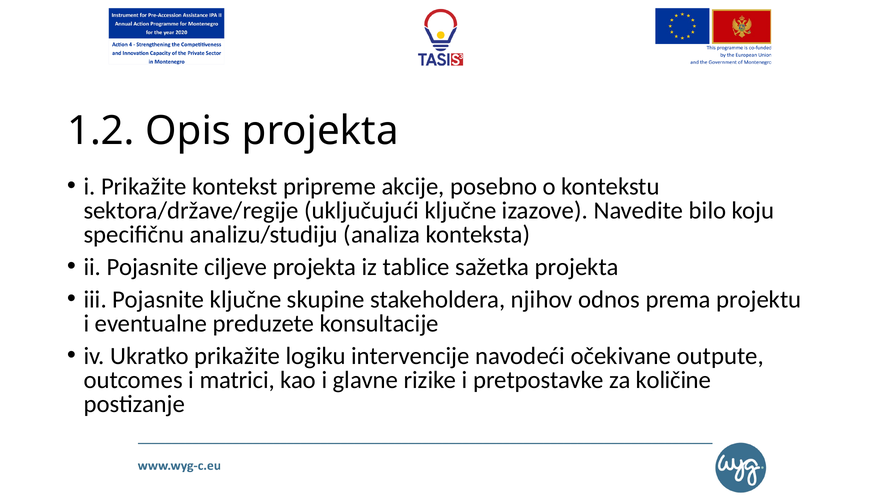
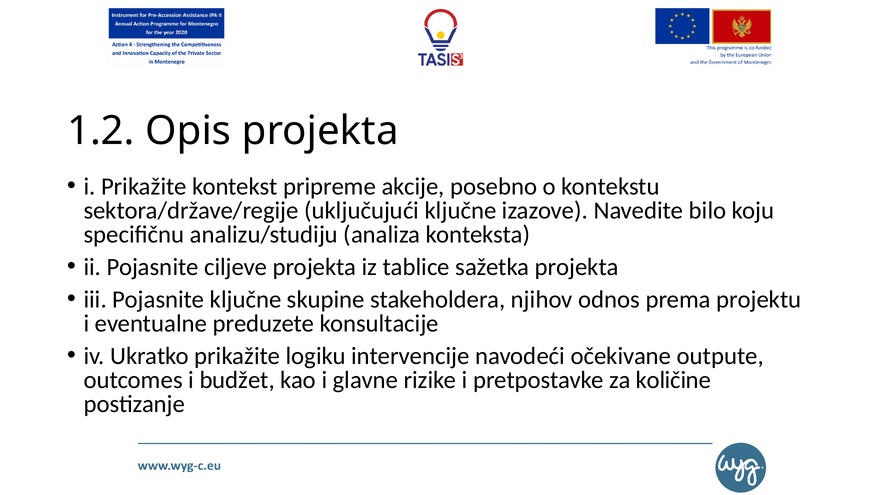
matrici: matrici -> budžet
